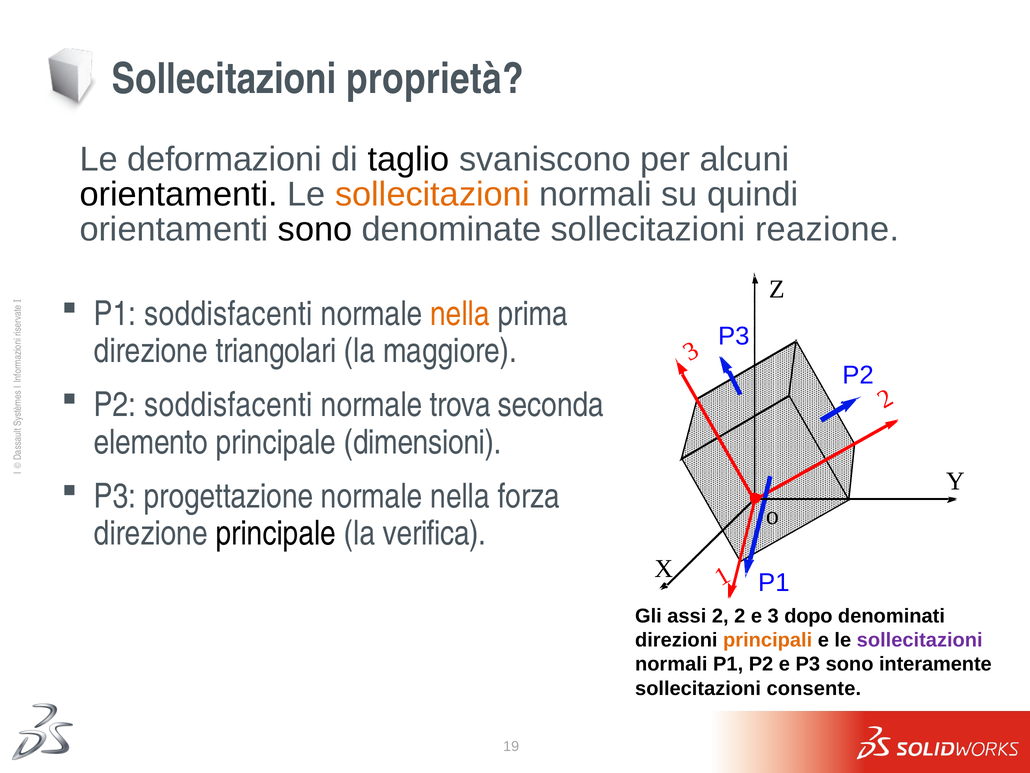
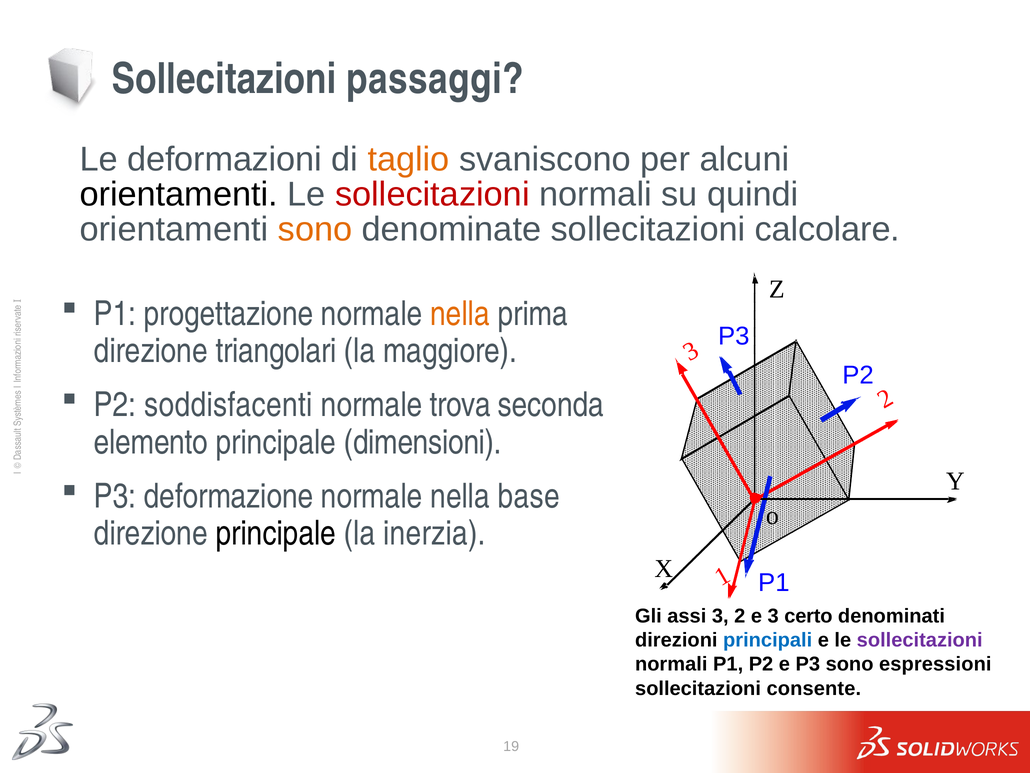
proprietà: proprietà -> passaggi
taglio colour: black -> orange
sollecitazioni at (432, 194) colour: orange -> red
sono at (315, 229) colour: black -> orange
reazione: reazione -> calcolare
P1 soddisfacenti: soddisfacenti -> progettazione
progettazione: progettazione -> deformazione
forza: forza -> base
verifica: verifica -> inerzia
assi 2: 2 -> 3
dopo: dopo -> certo
principali colour: orange -> blue
interamente: interamente -> espressioni
